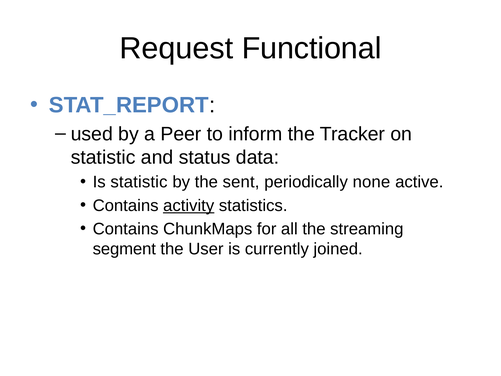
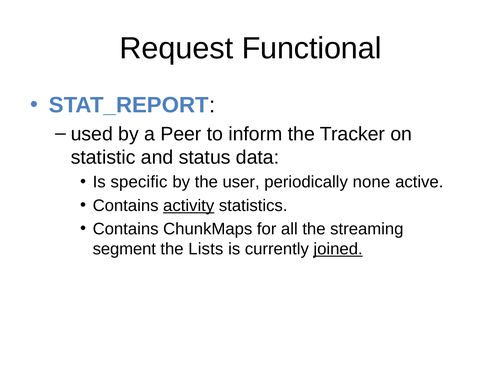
Is statistic: statistic -> specific
sent: sent -> user
User: User -> Lists
joined underline: none -> present
